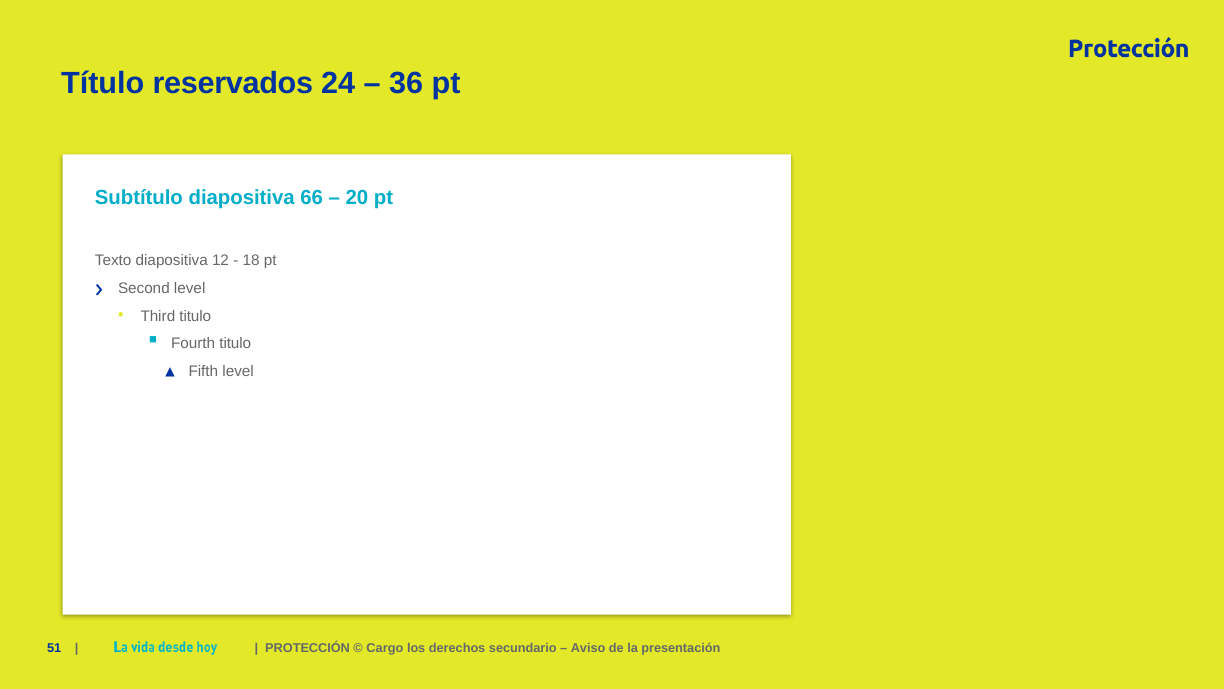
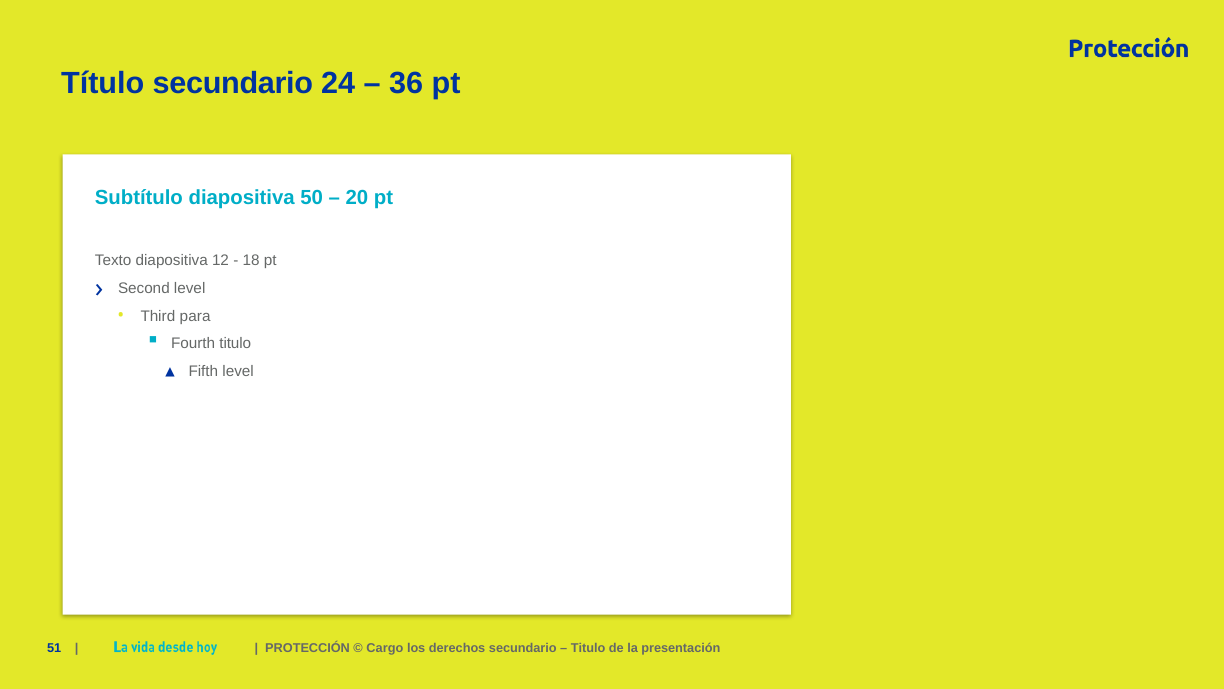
Título reservados: reservados -> secundario
66: 66 -> 50
Third titulo: titulo -> para
Aviso at (588, 648): Aviso -> Titulo
